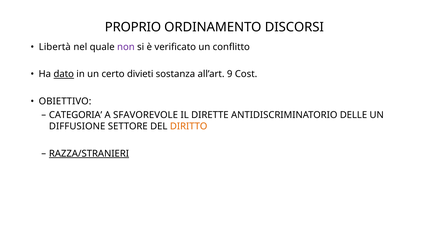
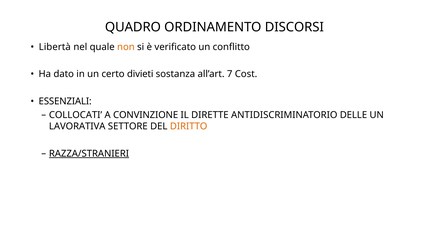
PROPRIO: PROPRIO -> QUADRO
non colour: purple -> orange
dato underline: present -> none
9: 9 -> 7
OBIETTIVO: OBIETTIVO -> ESSENZIALI
CATEGORIA: CATEGORIA -> COLLOCATI
SFAVOREVOLE: SFAVOREVOLE -> CONVINZIONE
DIFFUSIONE: DIFFUSIONE -> LAVORATIVA
